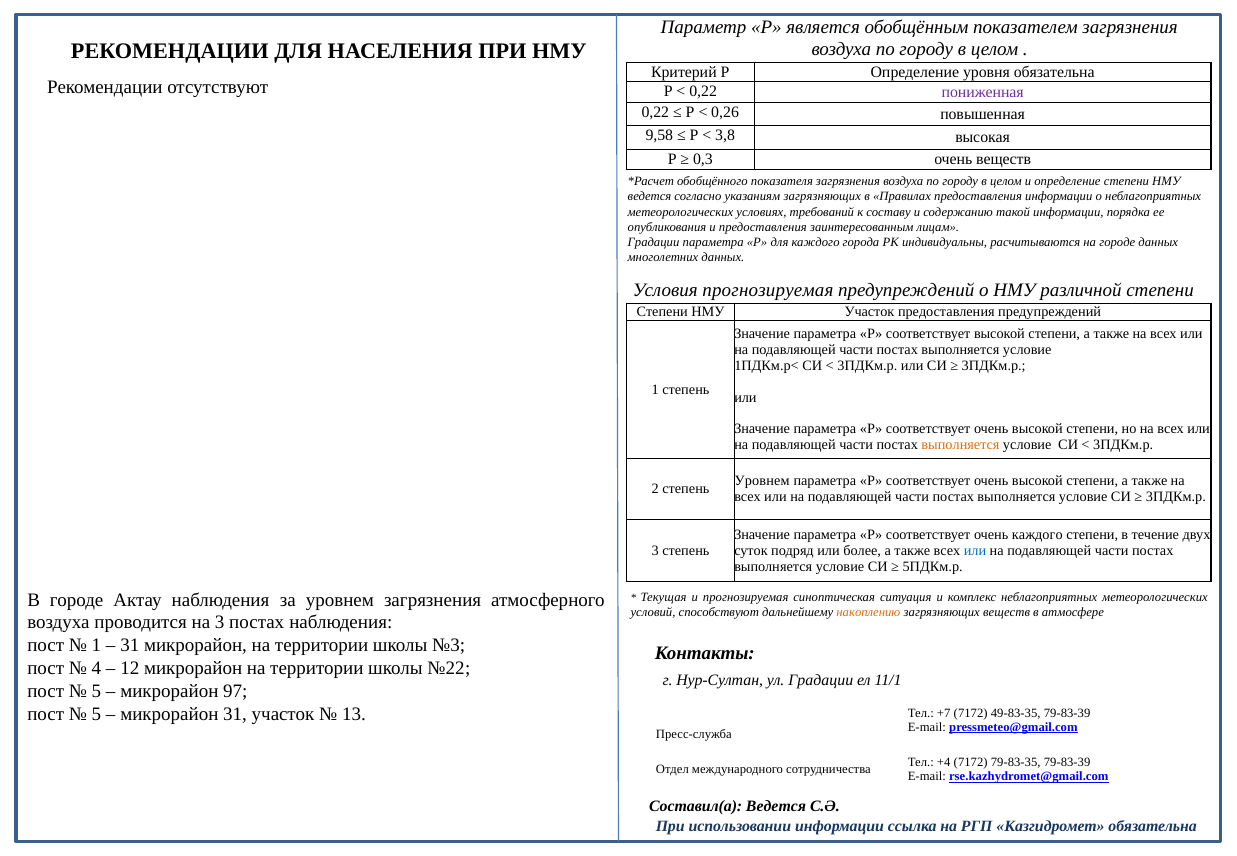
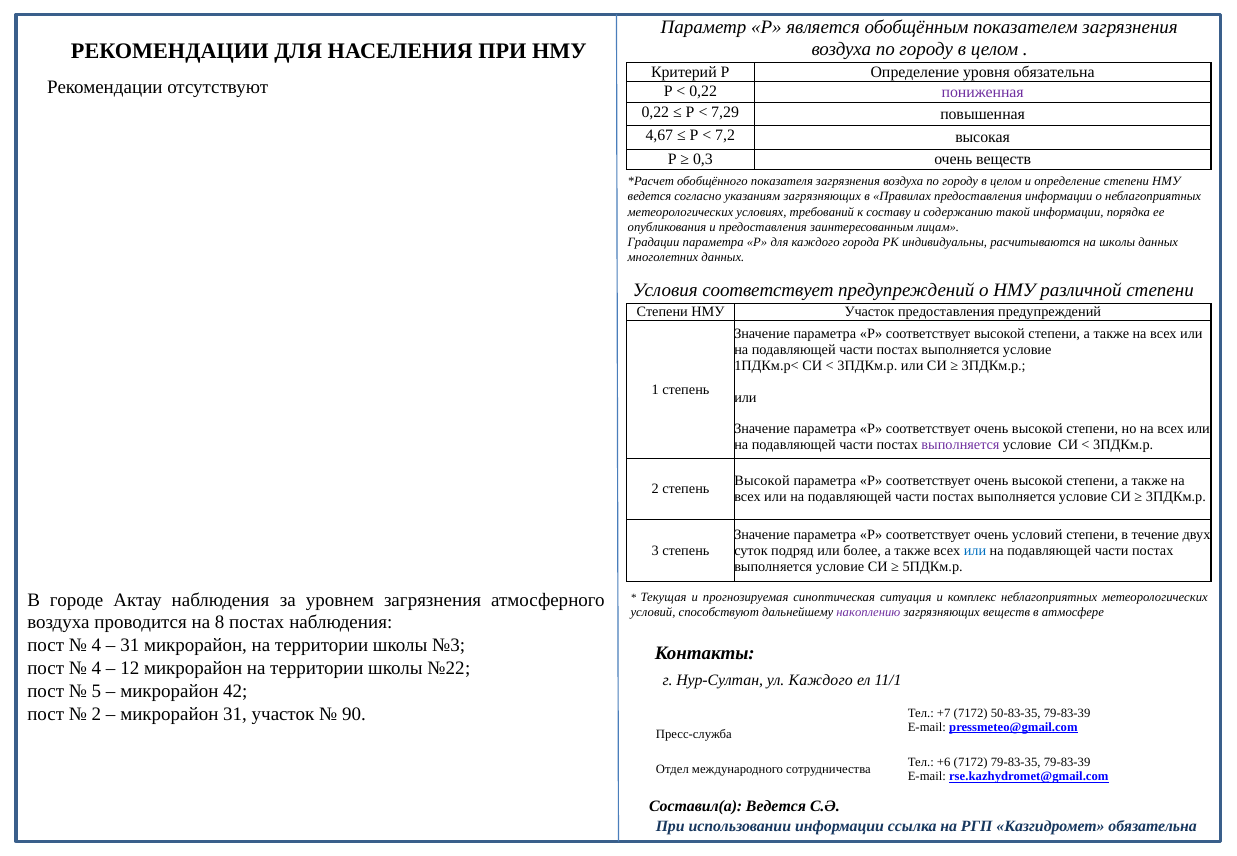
0,26: 0,26 -> 7,29
9,58: 9,58 -> 4,67
3,8: 3,8 -> 7,2
на городе: городе -> школы
Условия прогнозируемая: прогнозируемая -> соответствует
выполняется at (960, 445) colour: orange -> purple
Уровнем at (762, 481): Уровнем -> Высокой
очень каждого: каждого -> условий
накоплению colour: orange -> purple
на 3: 3 -> 8
1 at (96, 646): 1 -> 4
ул Градации: Градации -> Каждого
97: 97 -> 42
5 at (96, 714): 5 -> 2
13: 13 -> 90
49-83-35: 49-83-35 -> 50-83-35
+4: +4 -> +6
